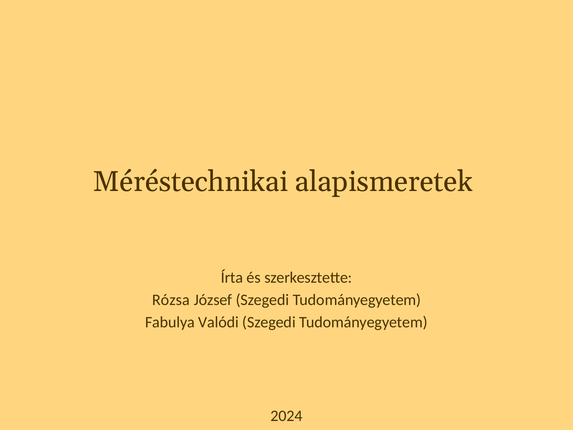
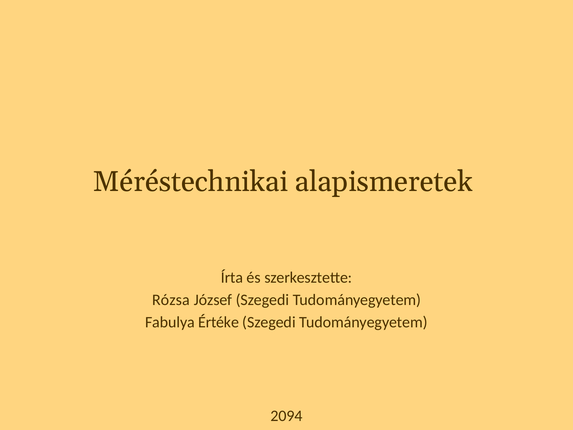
Valódi: Valódi -> Értéke
2024: 2024 -> 2094
